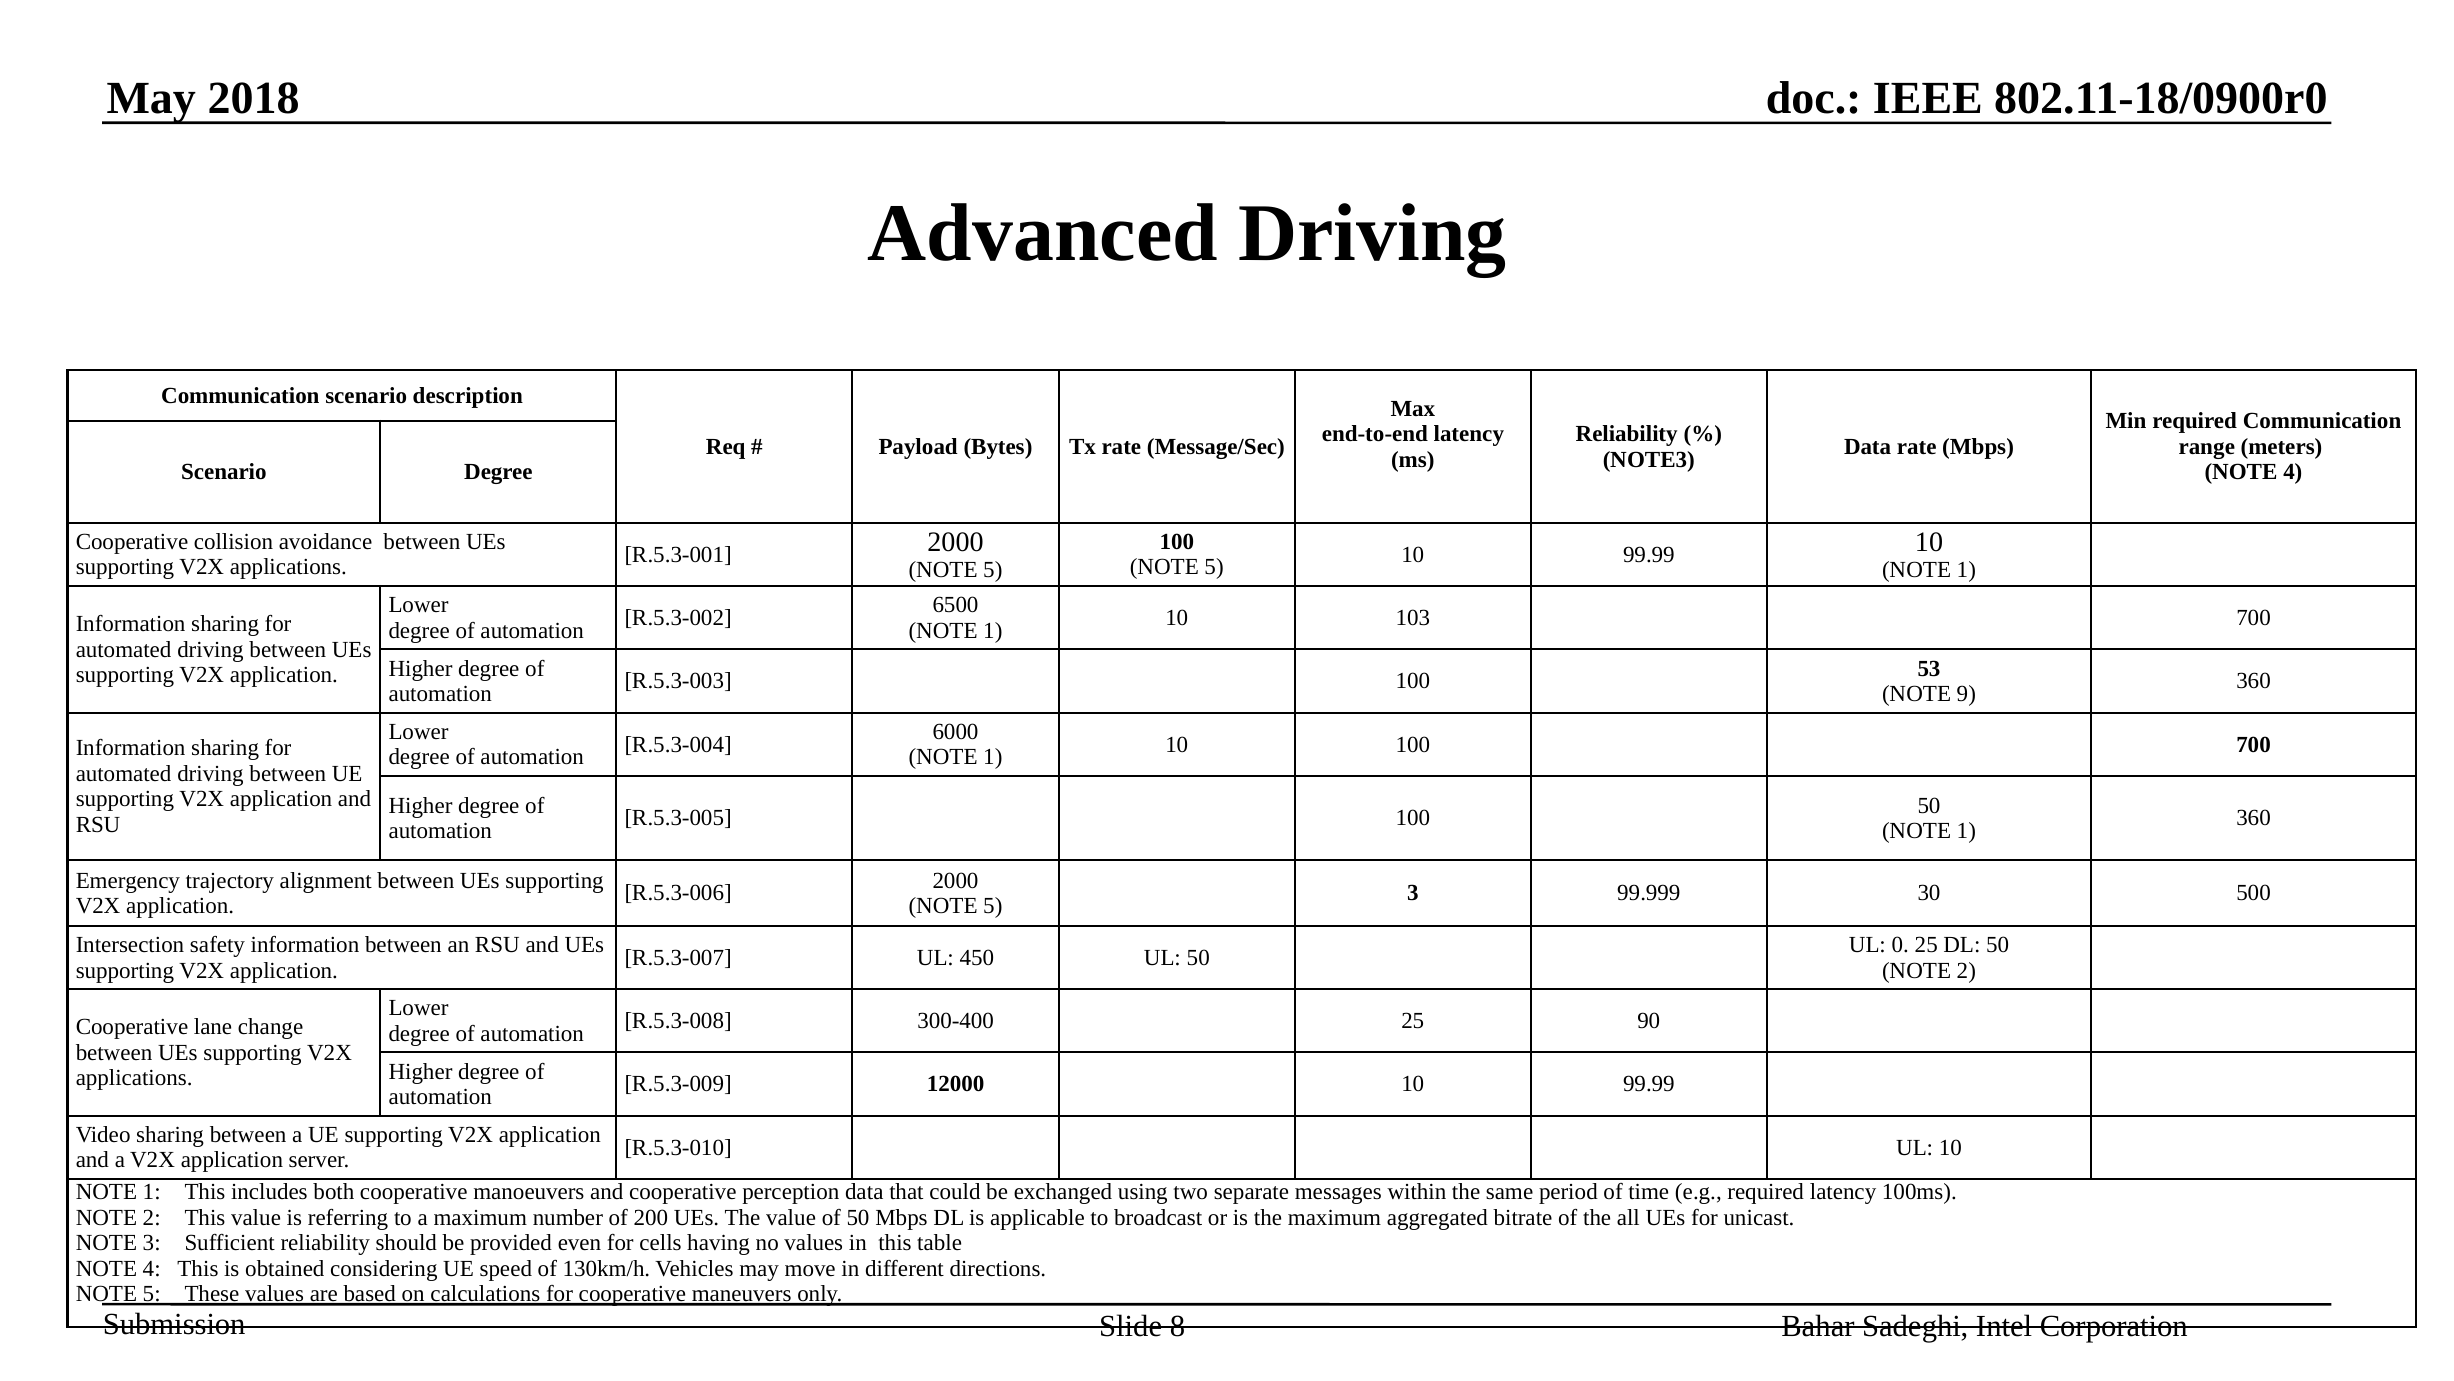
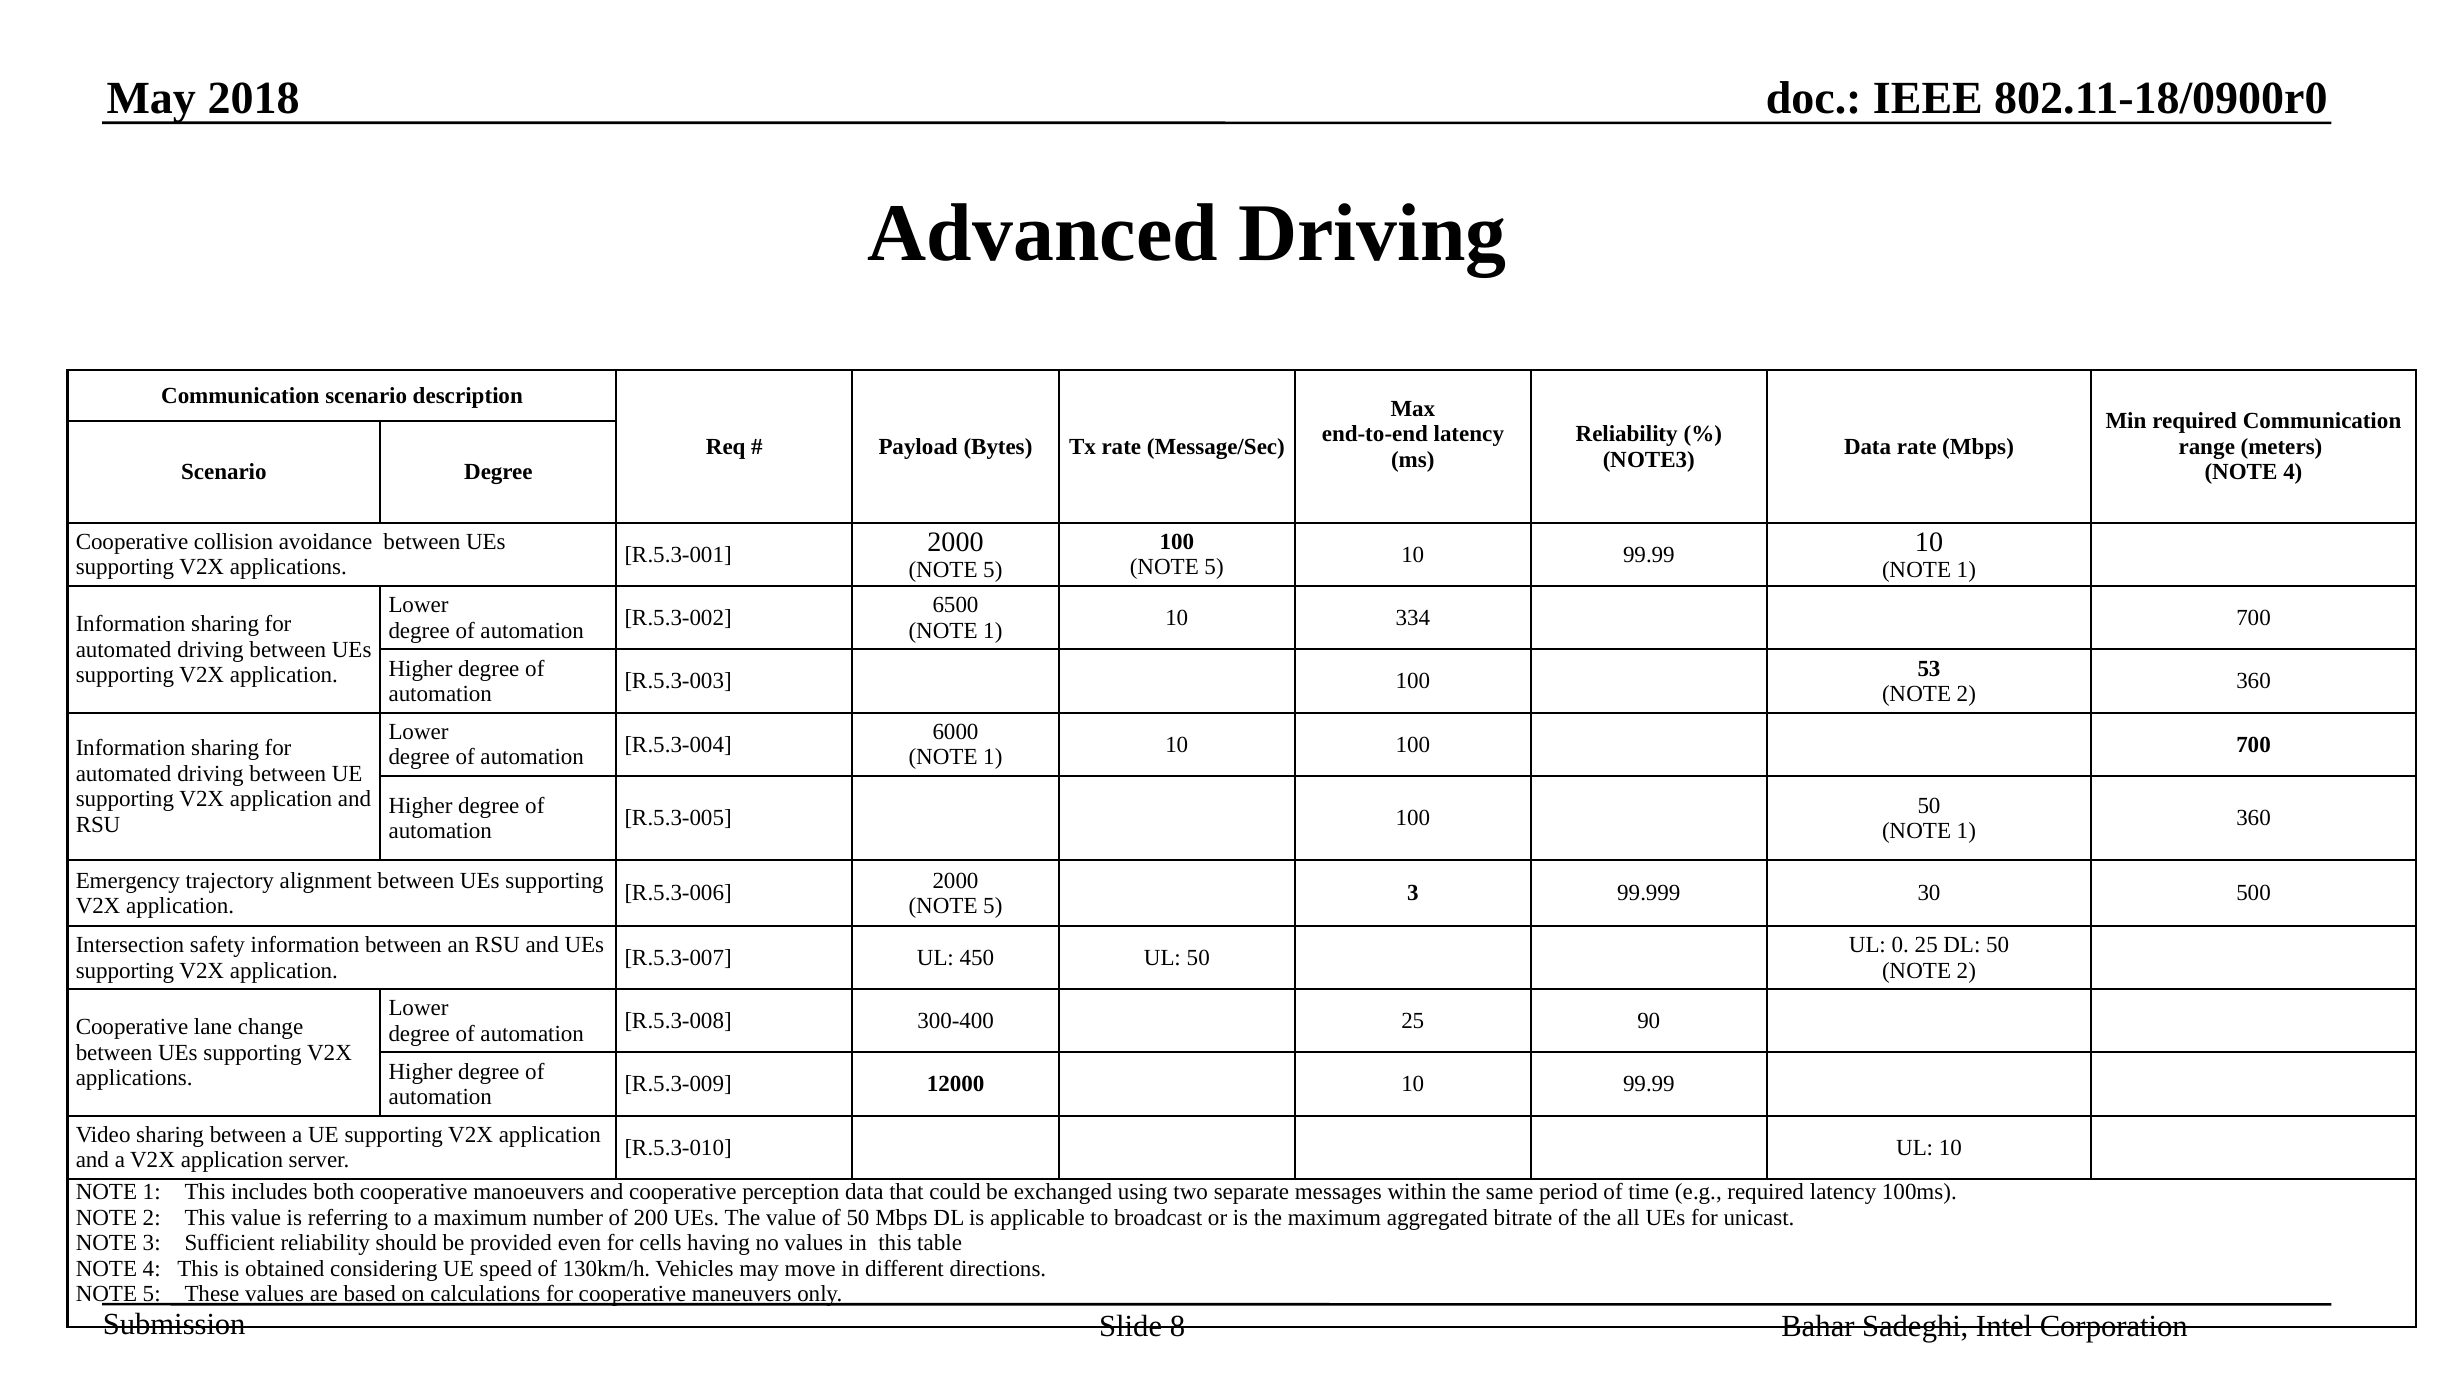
103: 103 -> 334
9 at (1966, 694): 9 -> 2
